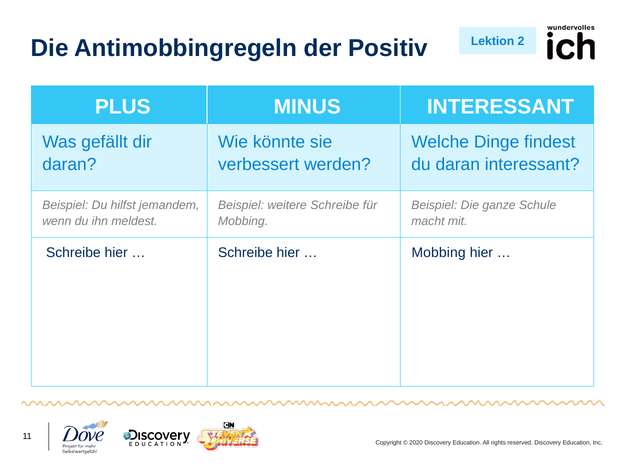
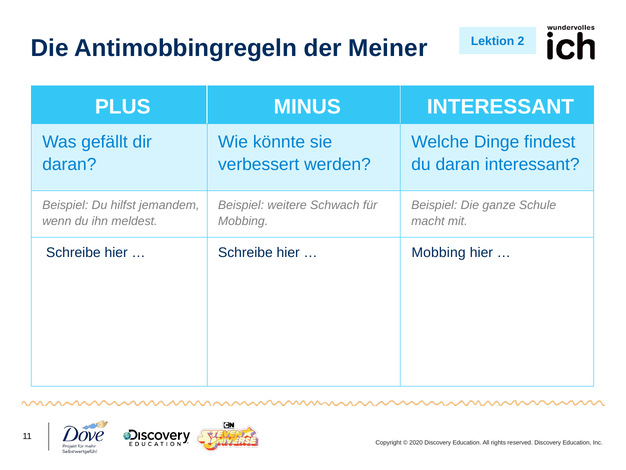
Positiv: Positiv -> Meiner
weitere Schreibe: Schreibe -> Schwach
